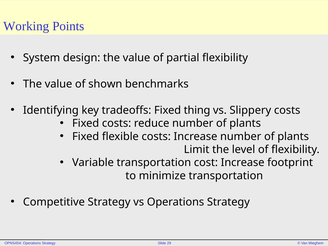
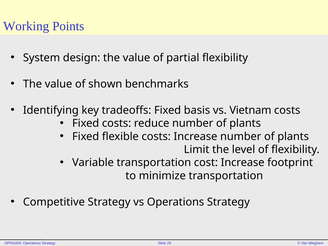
thing: thing -> basis
Slippery: Slippery -> Vietnam
